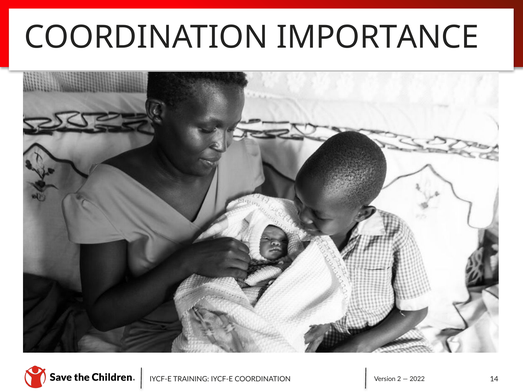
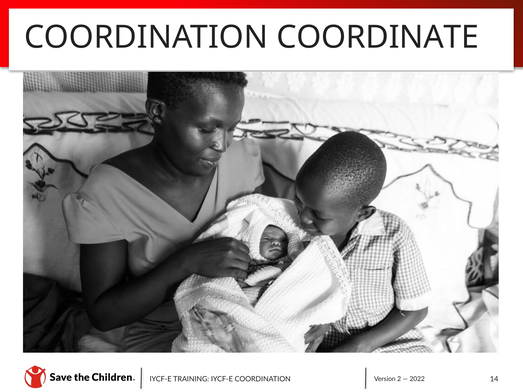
IMPORTANCE: IMPORTANCE -> COORDINATE
